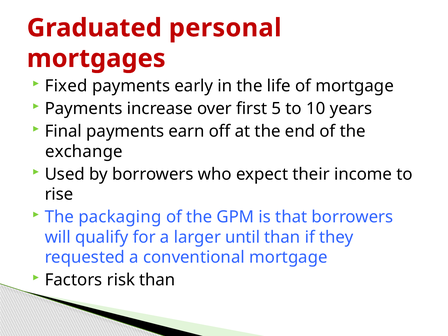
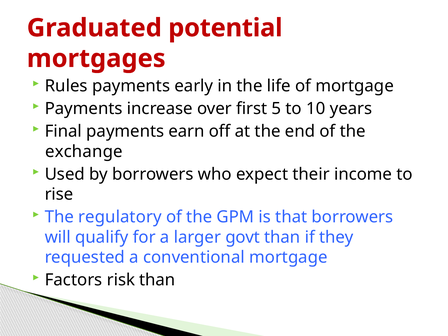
personal: personal -> potential
Fixed: Fixed -> Rules
packaging: packaging -> regulatory
until: until -> govt
